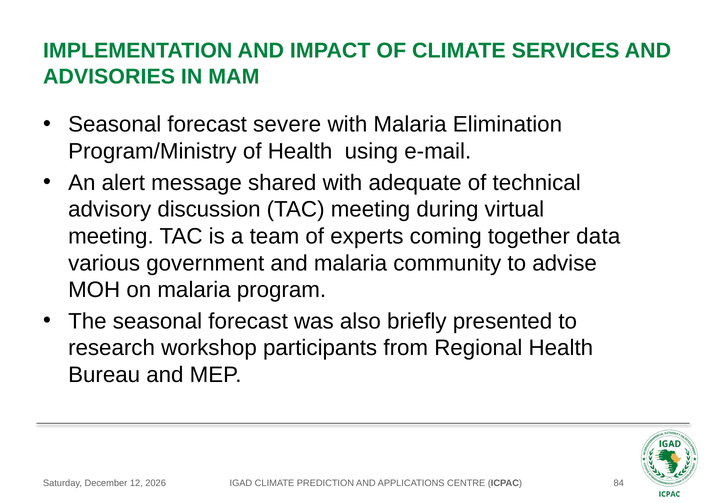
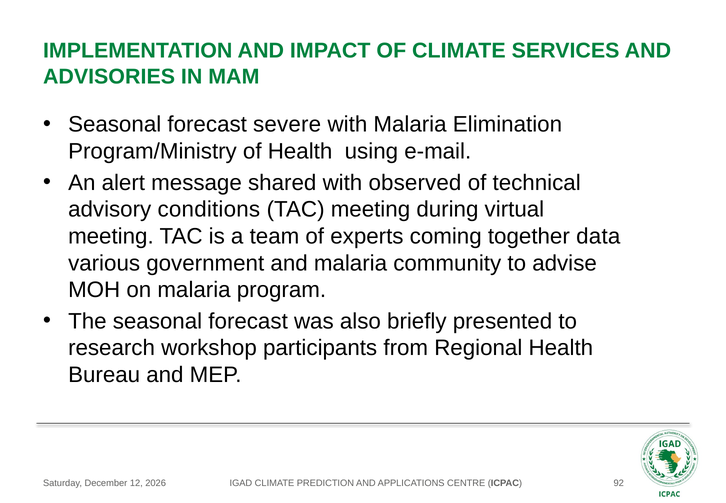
adequate: adequate -> observed
discussion: discussion -> conditions
84: 84 -> 92
